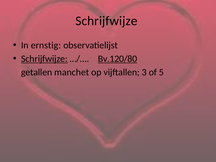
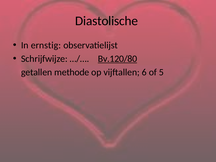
Schrijfwijze at (106, 21): Schrijfwijze -> Diastolische
Schrijfwijze at (44, 59) underline: present -> none
manchet: manchet -> methode
3: 3 -> 6
